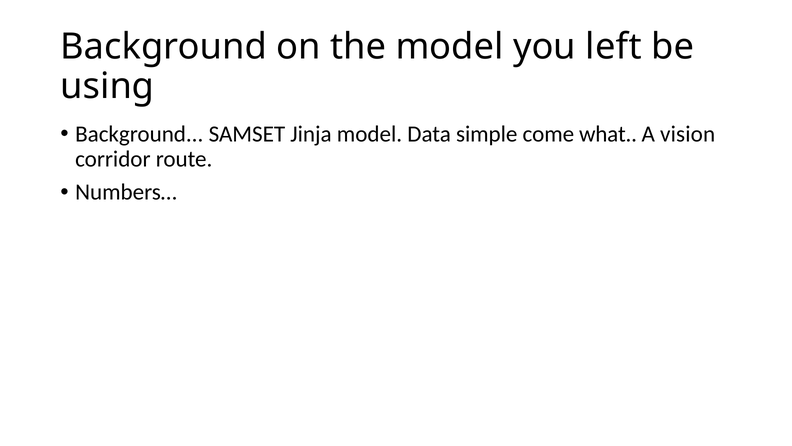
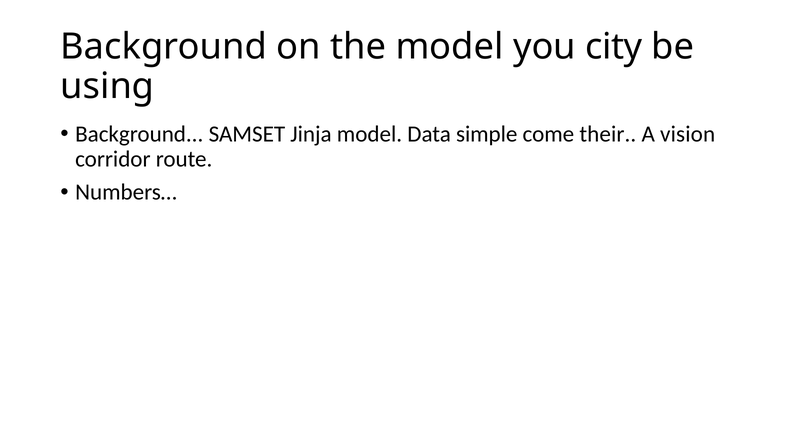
left: left -> city
what: what -> their
